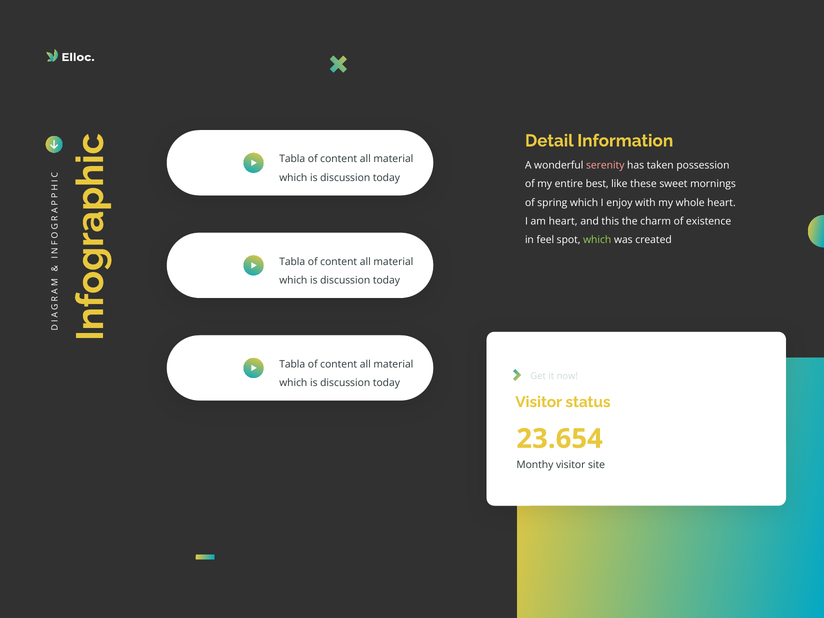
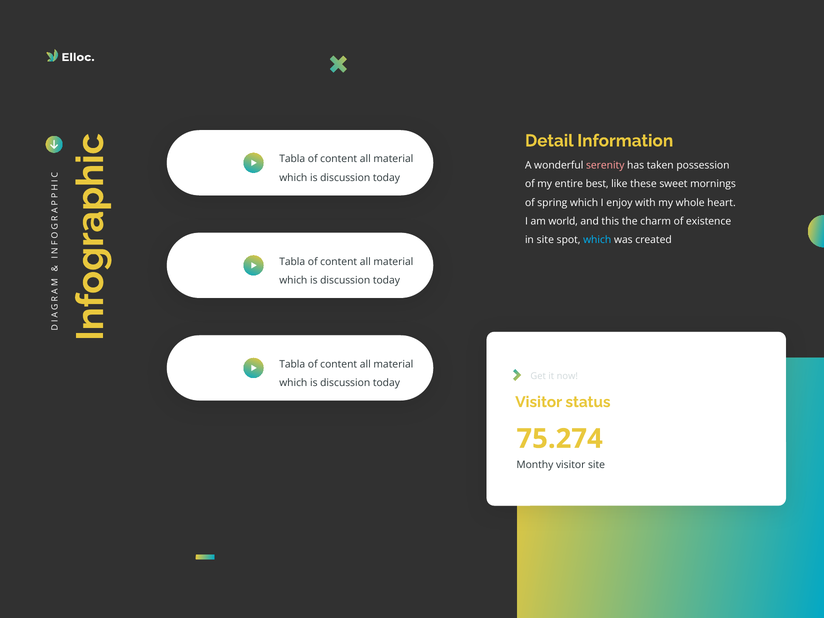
am heart: heart -> world
in feel: feel -> site
which at (597, 240) colour: light green -> light blue
23.654: 23.654 -> 75.274
